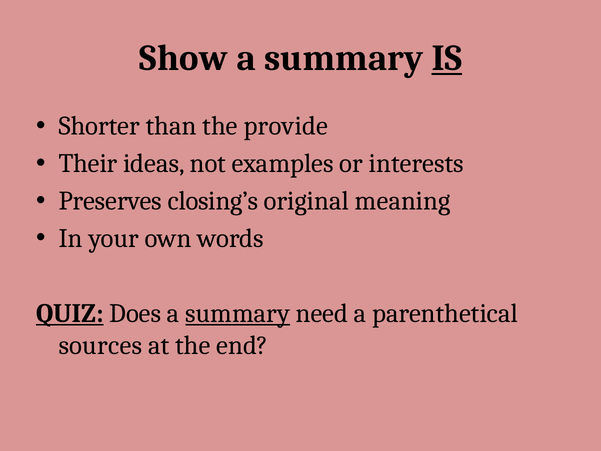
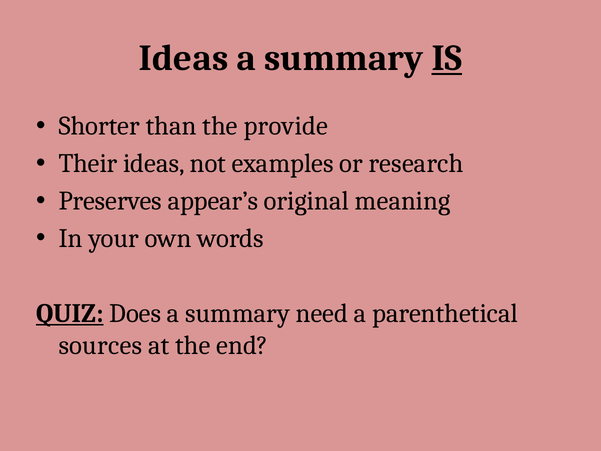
Show at (184, 58): Show -> Ideas
interests: interests -> research
closing’s: closing’s -> appear’s
summary at (238, 313) underline: present -> none
